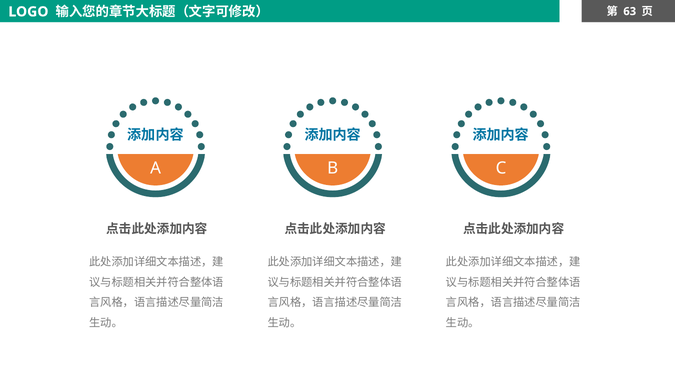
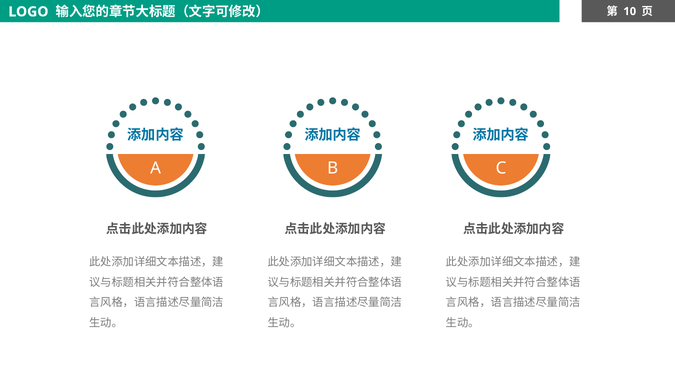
63: 63 -> 10
